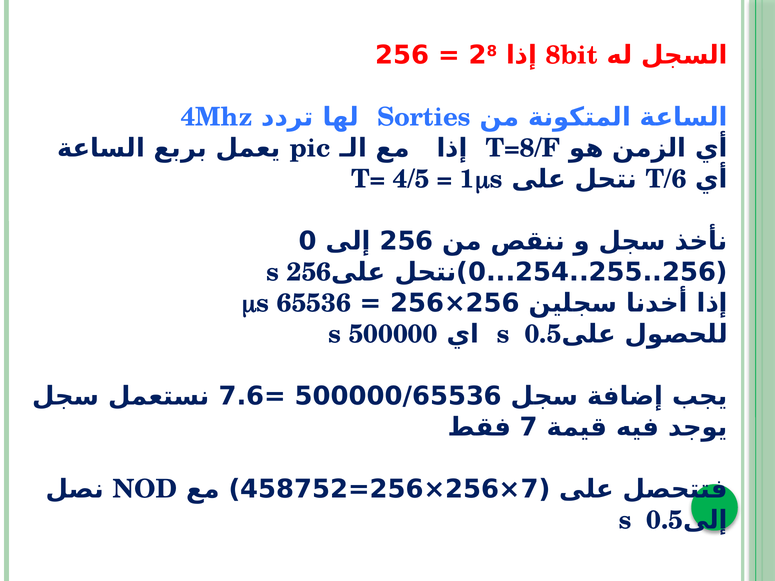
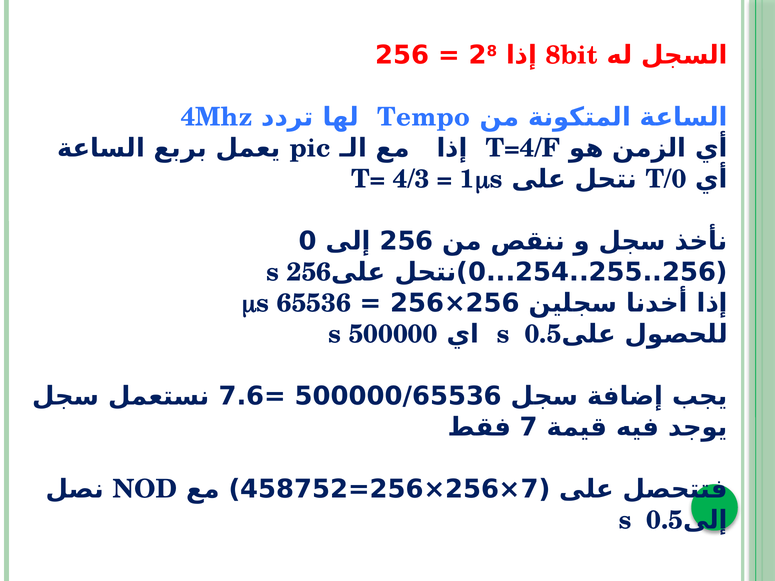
Sorties: Sorties -> Tempo
T=8/F: T=8/F -> T=4/F
4/5: 4/5 -> 4/3
T/6: T/6 -> T/0
